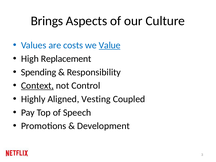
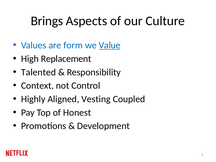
costs: costs -> form
Spending: Spending -> Talented
Context underline: present -> none
Speech: Speech -> Honest
